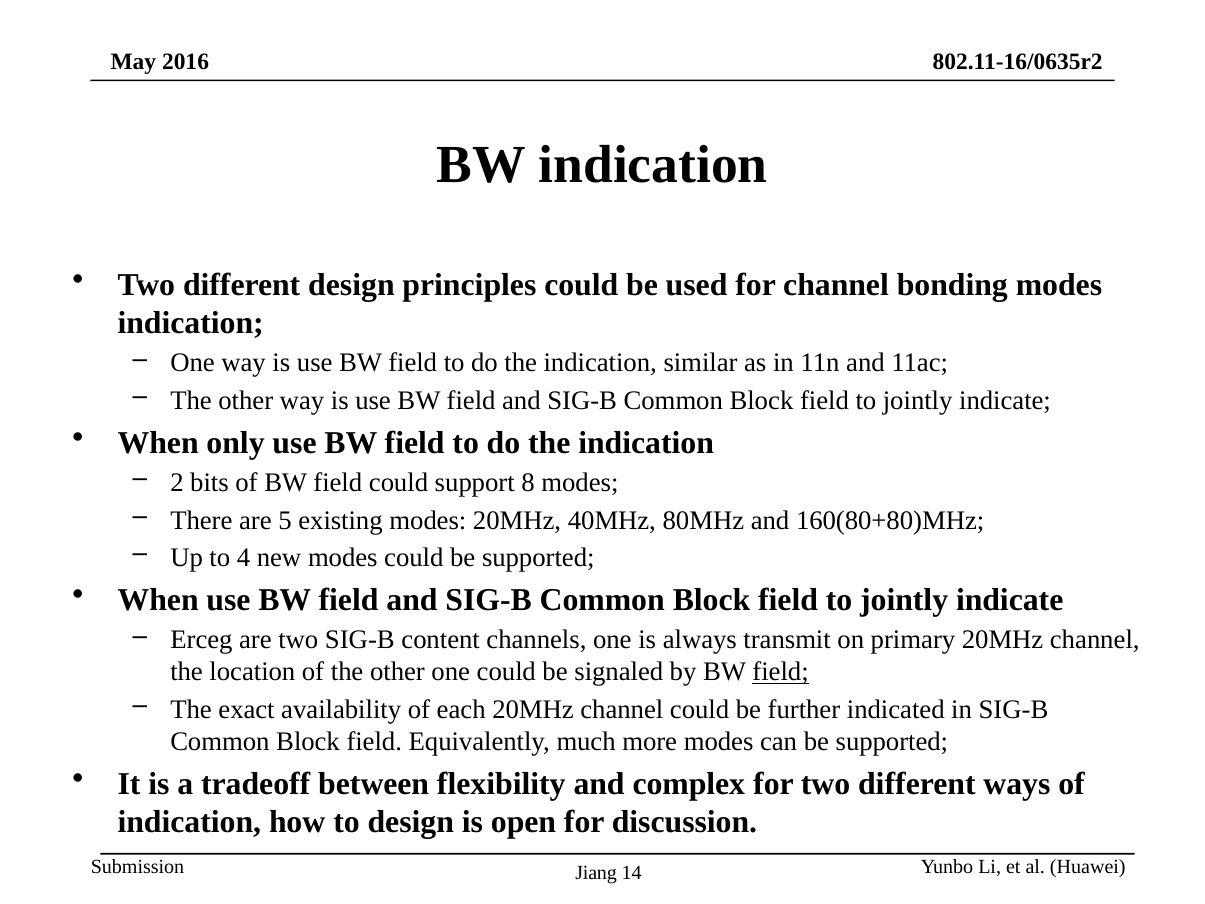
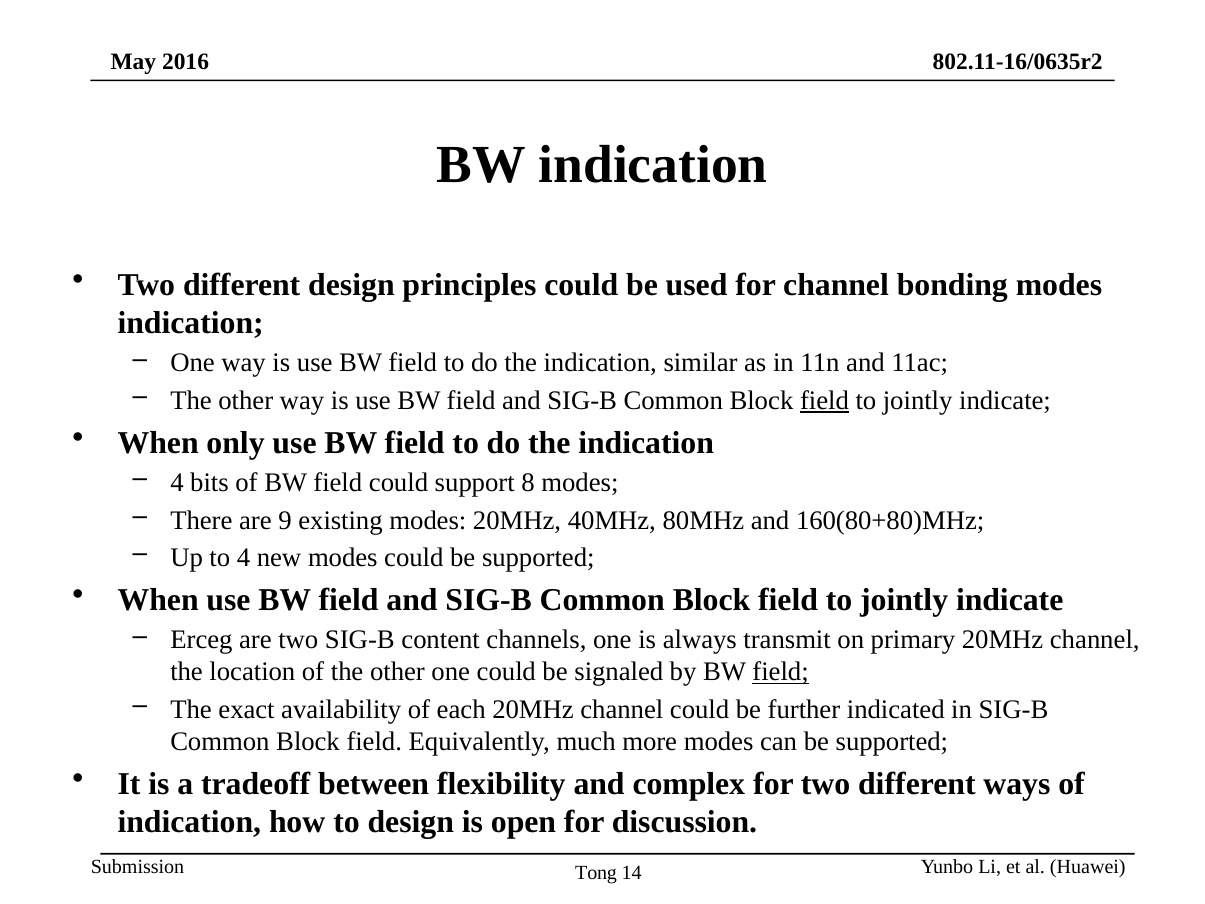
field at (824, 400) underline: none -> present
2 at (177, 483): 2 -> 4
5: 5 -> 9
Jiang: Jiang -> Tong
